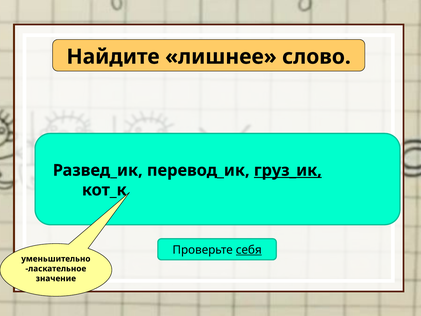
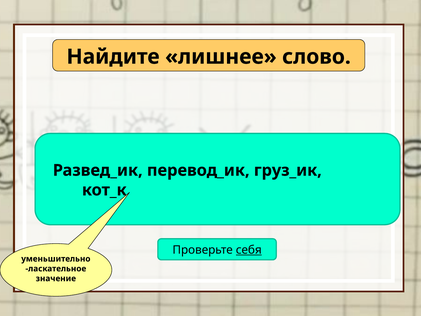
груз_ик underline: present -> none
